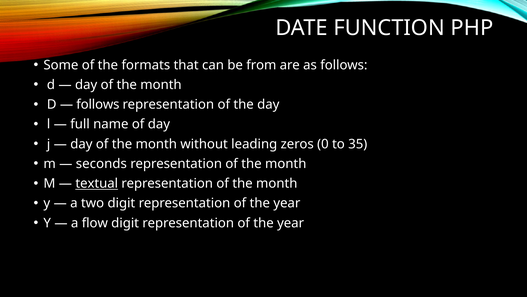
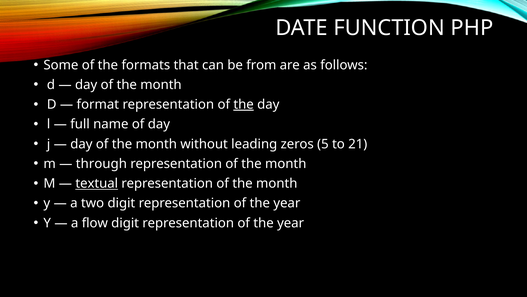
follows at (98, 104): follows -> format
the at (244, 104) underline: none -> present
0: 0 -> 5
35: 35 -> 21
seconds: seconds -> through
